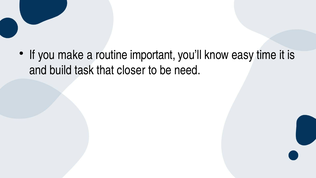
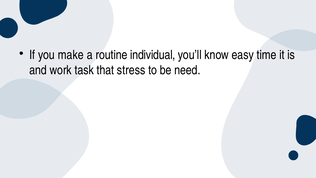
important: important -> individual
build: build -> work
closer: closer -> stress
